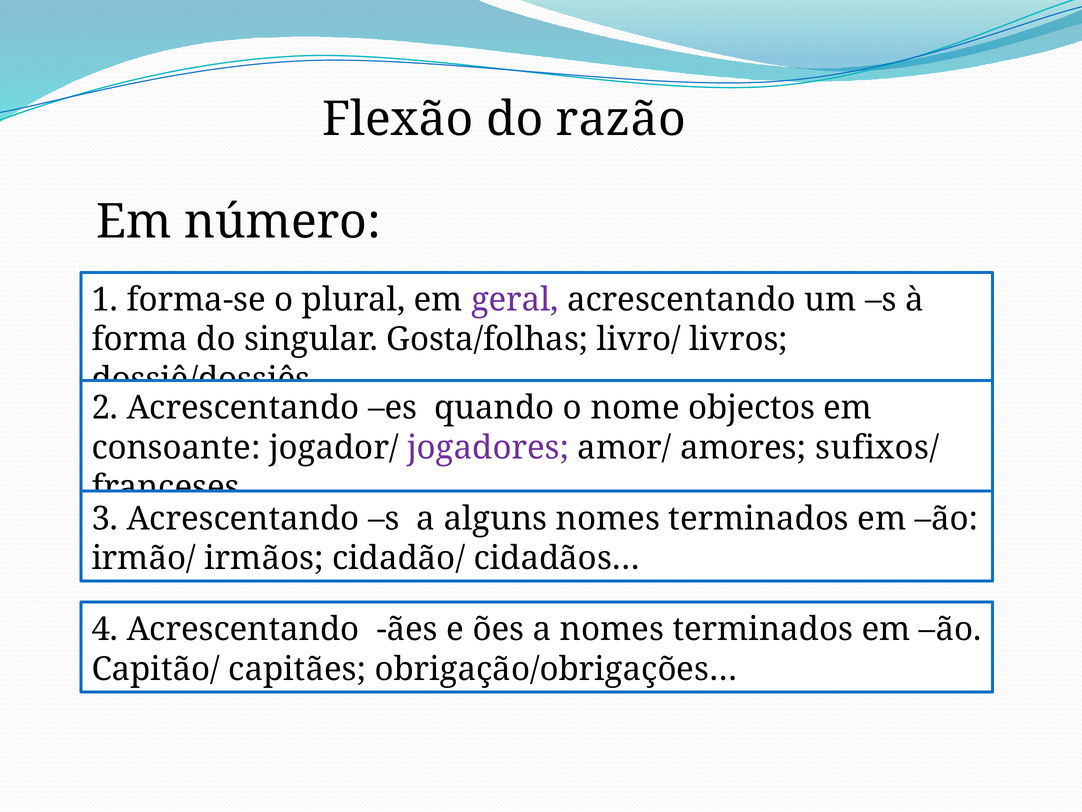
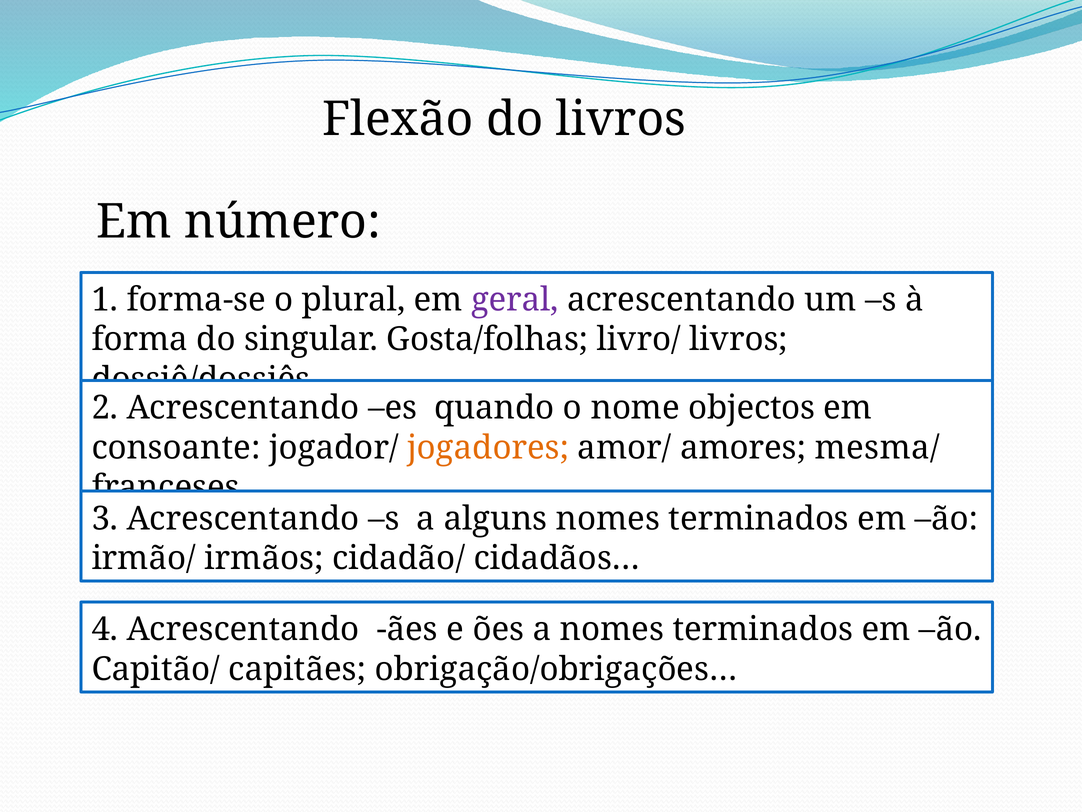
do razão: razão -> livros
jogadores colour: purple -> orange
sufixos/: sufixos/ -> mesma/
